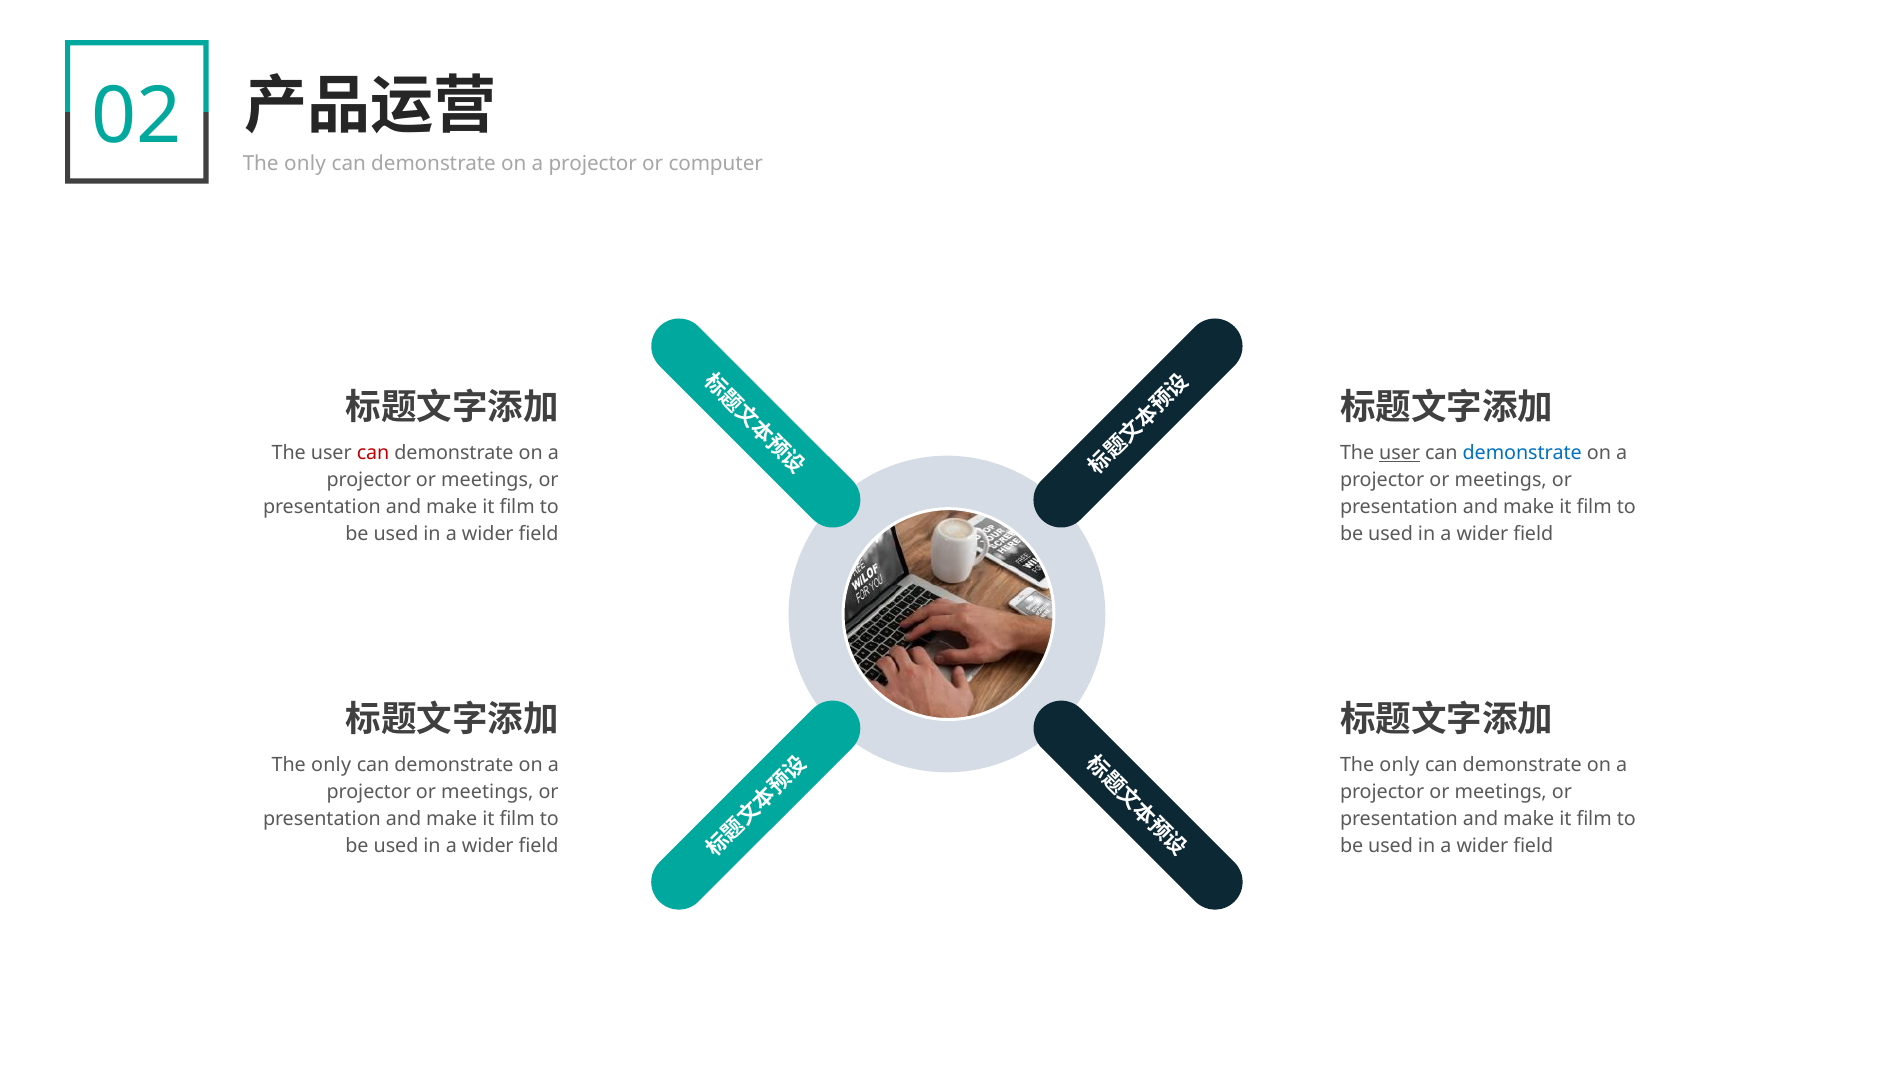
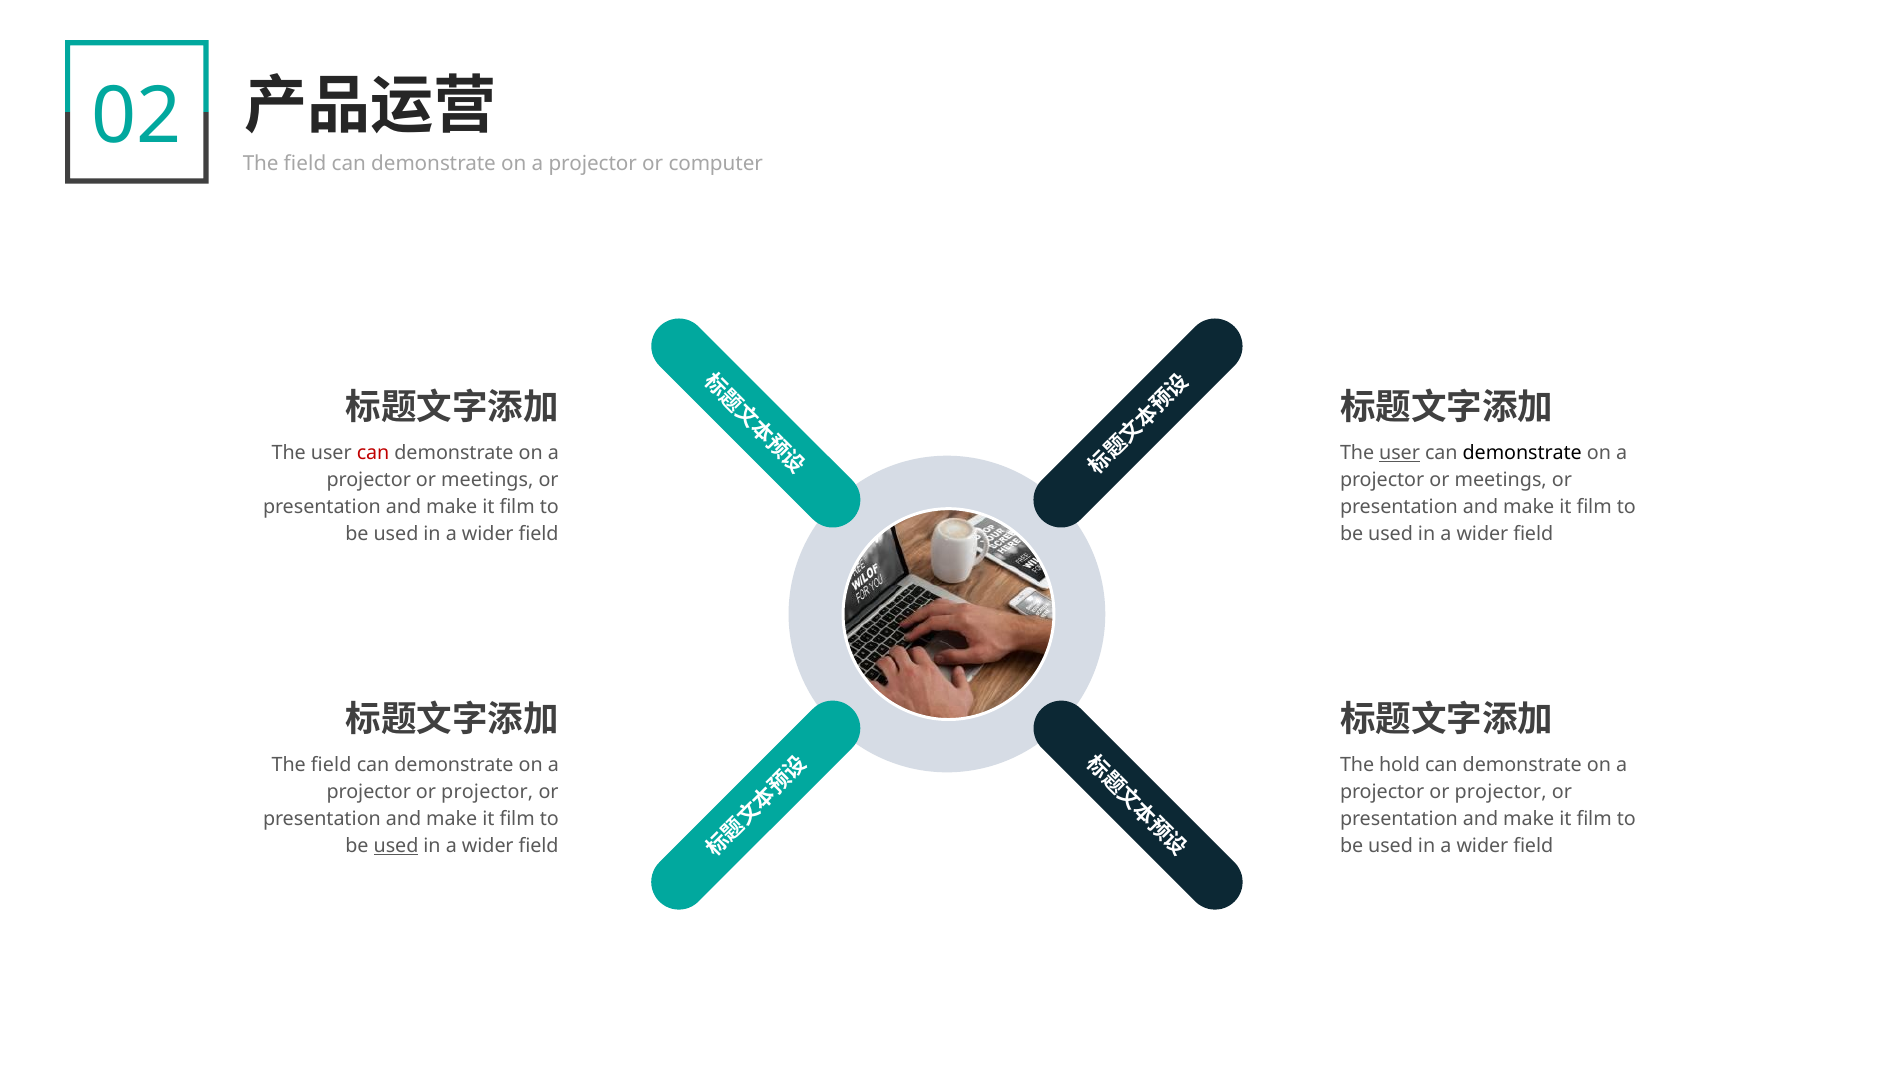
only at (305, 164): only -> field
demonstrate at (1522, 453) colour: blue -> black
only at (331, 765): only -> field
only at (1399, 765): only -> hold
meetings at (487, 792): meetings -> projector
meetings at (1501, 792): meetings -> projector
used at (396, 847) underline: none -> present
